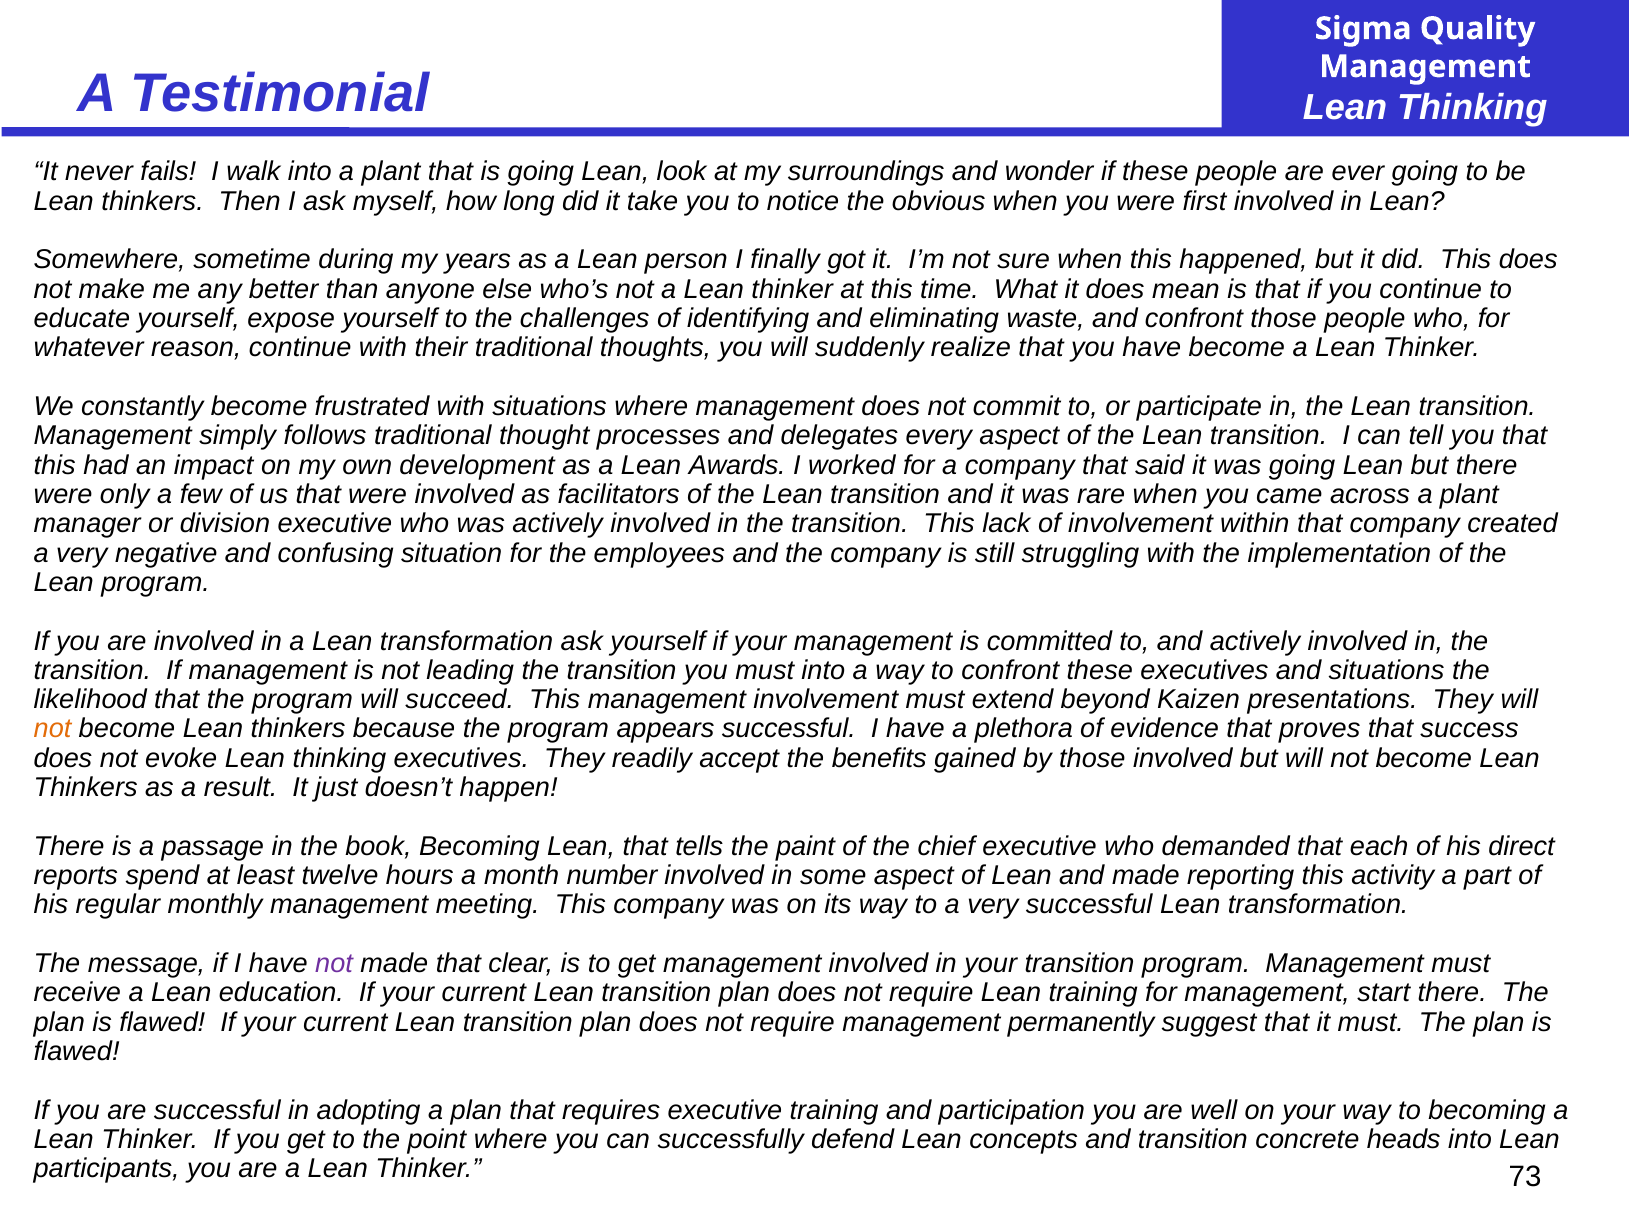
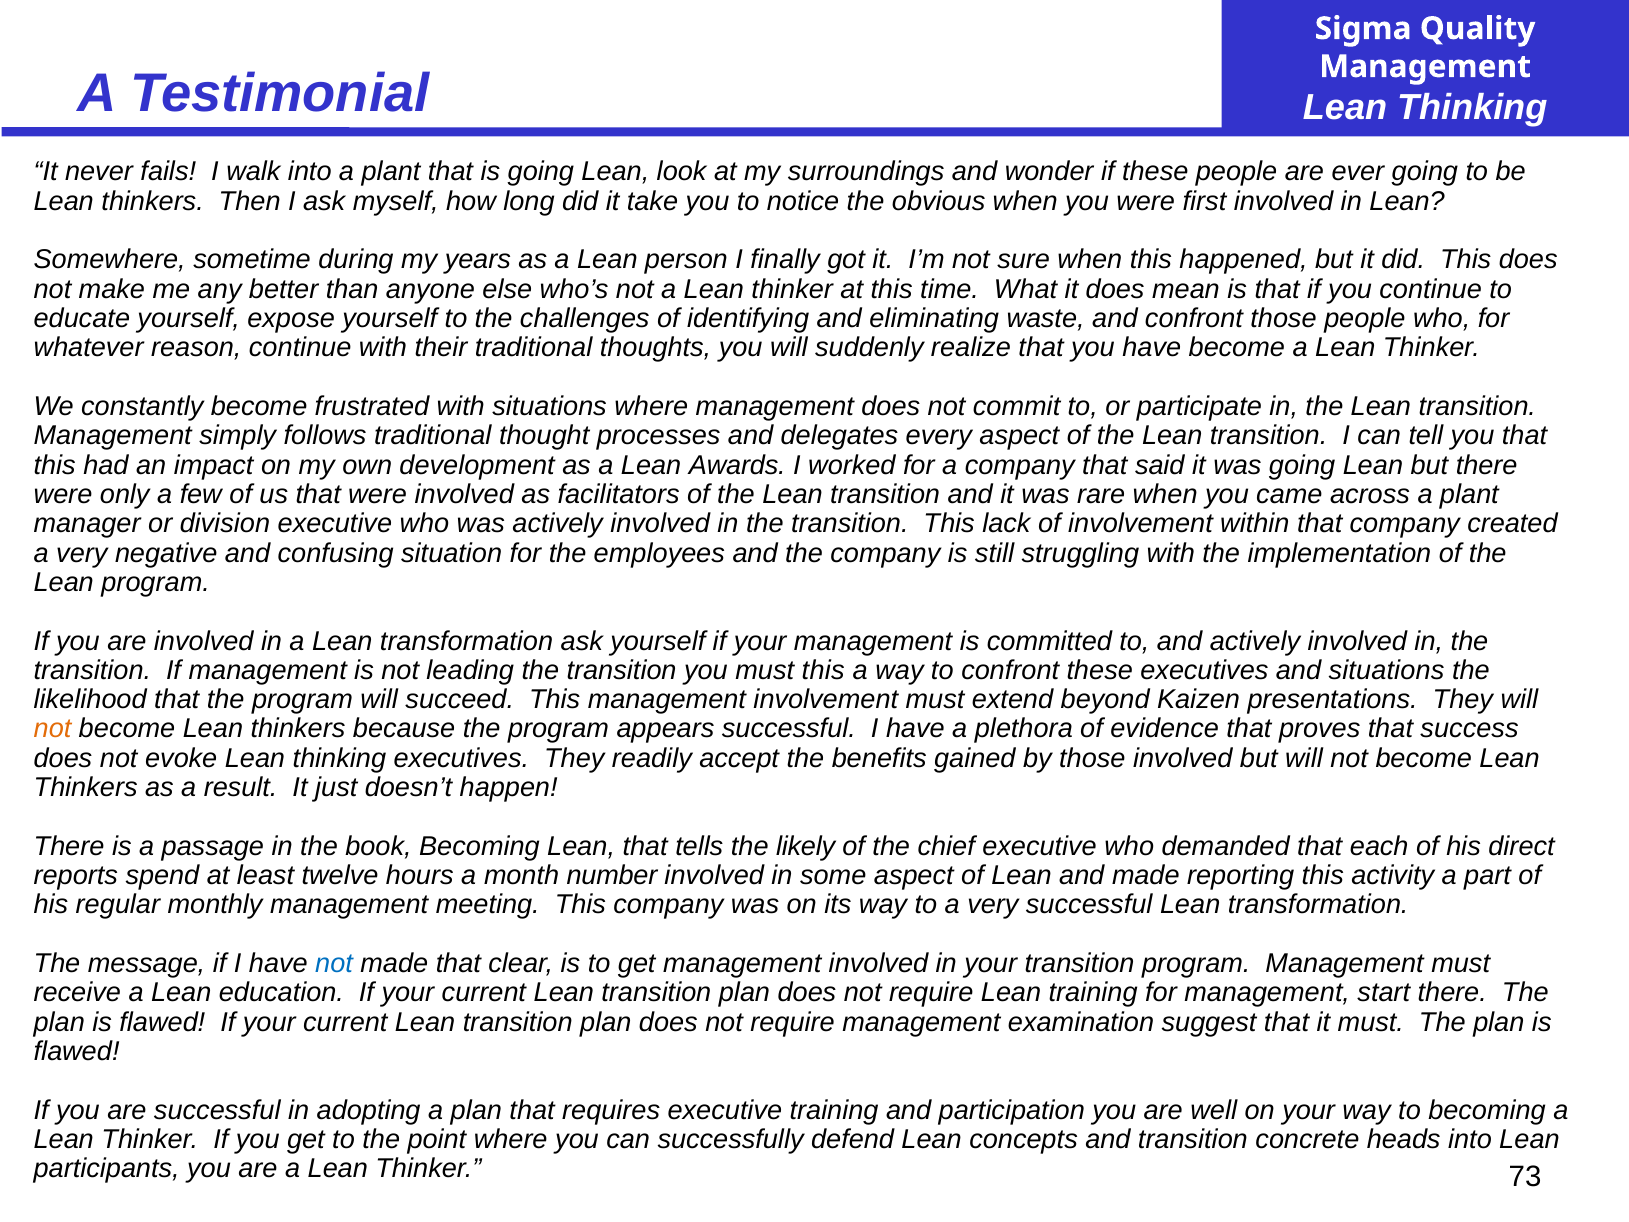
must into: into -> this
paint: paint -> likely
not at (334, 963) colour: purple -> blue
permanently: permanently -> examination
